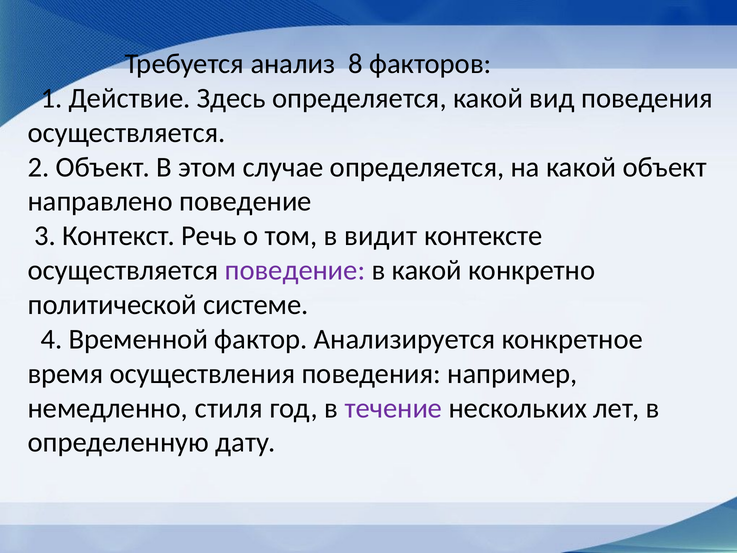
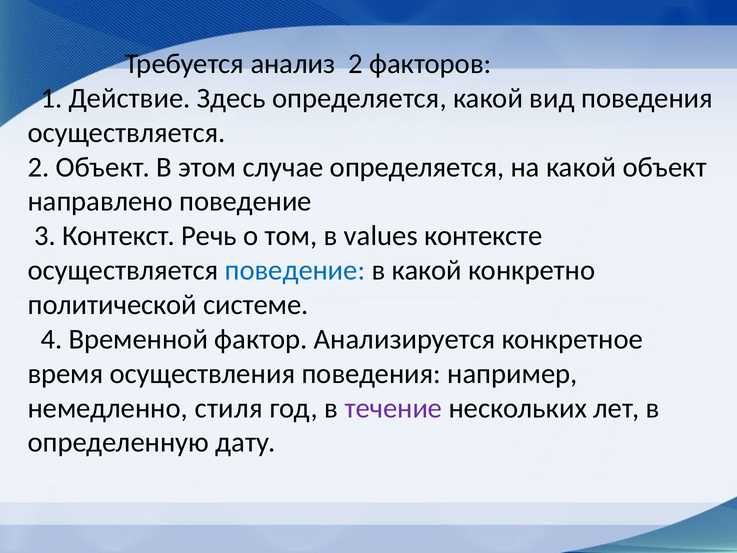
анализ 8: 8 -> 2
видит: видит -> values
поведение at (295, 270) colour: purple -> blue
